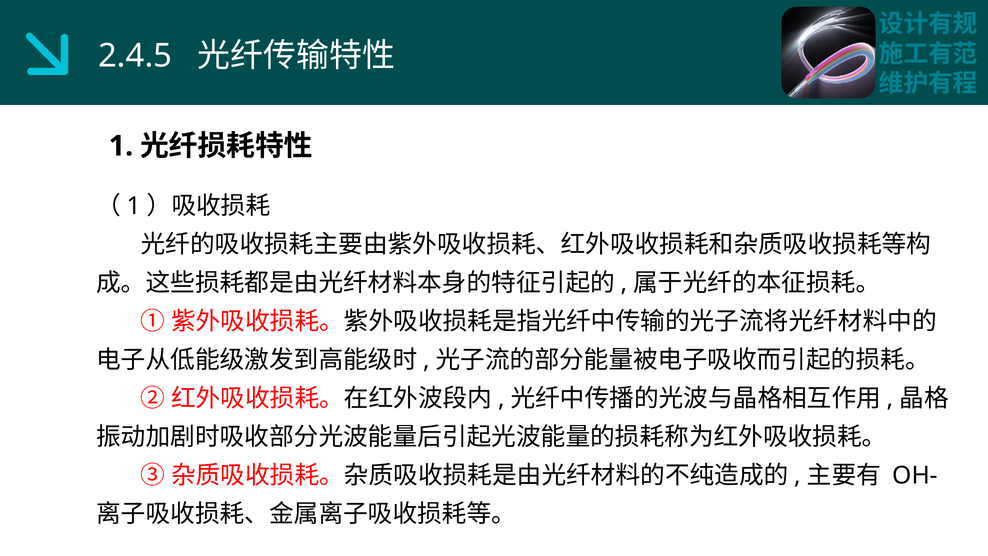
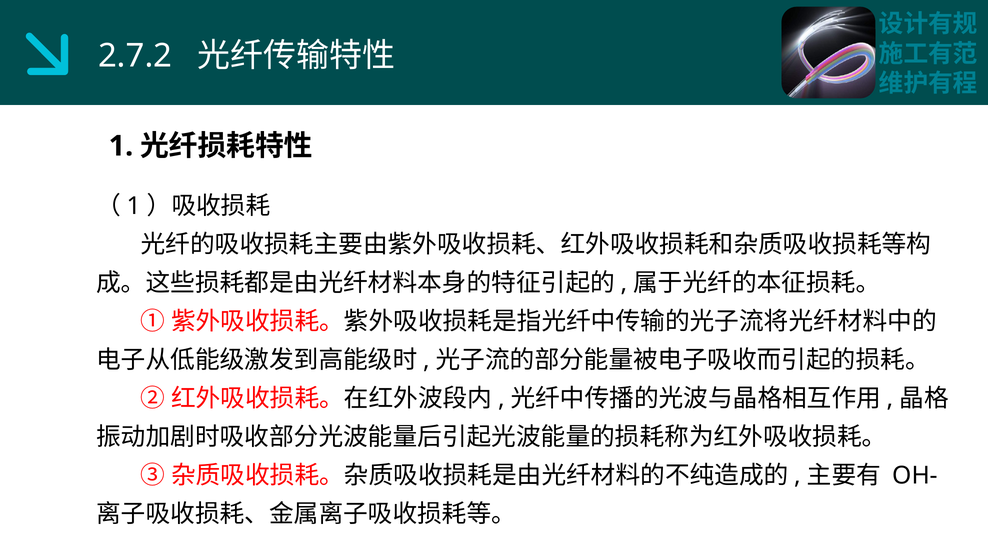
2.4.5: 2.4.5 -> 2.7.2
